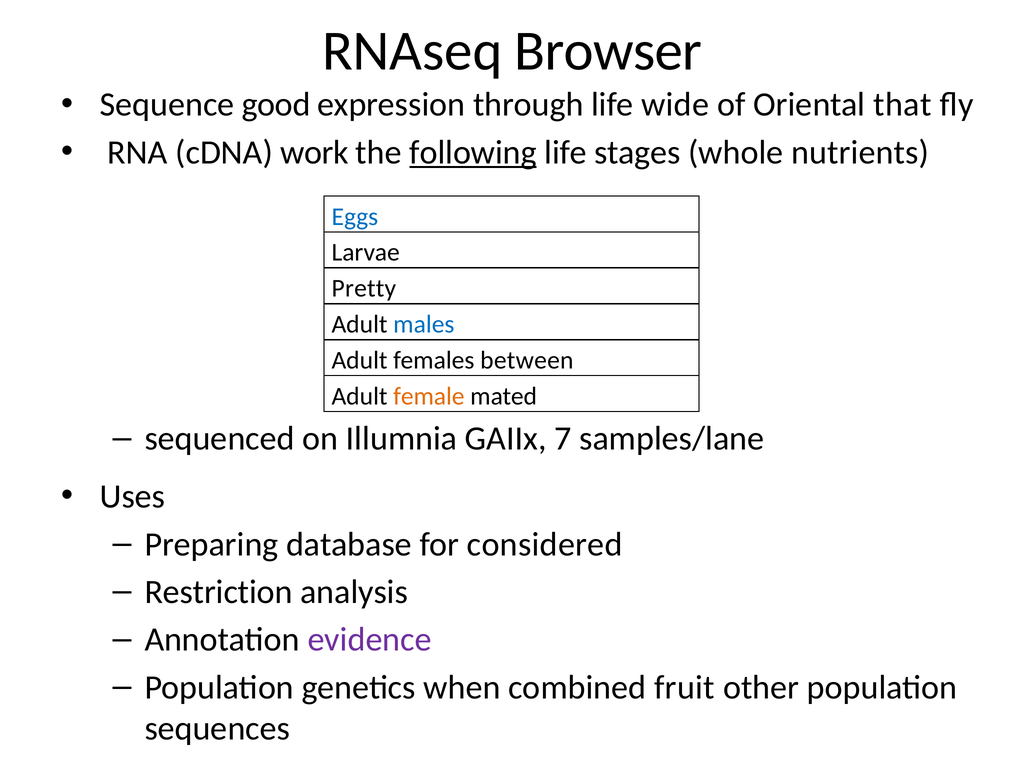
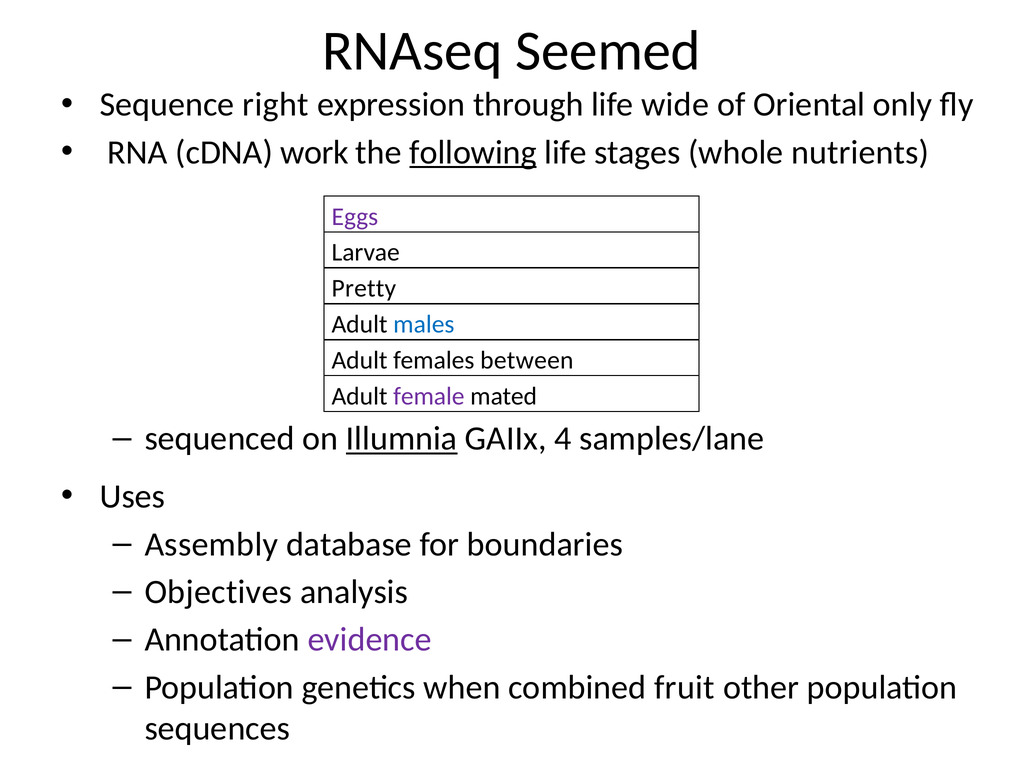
Browser: Browser -> Seemed
good: good -> right
that: that -> only
Eggs colour: blue -> purple
female colour: orange -> purple
Illumnia underline: none -> present
7: 7 -> 4
Preparing: Preparing -> Assembly
considered: considered -> boundaries
Restriction: Restriction -> Objectives
